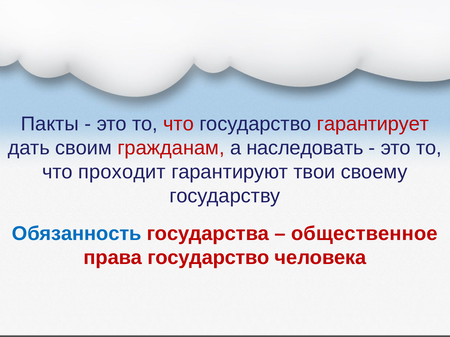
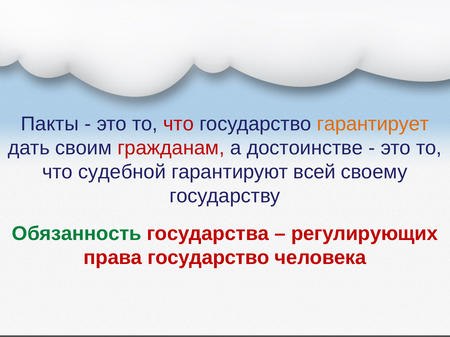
гарантирует colour: red -> orange
наследовать: наследовать -> достоинстве
проходит: проходит -> судебной
твои: твои -> всей
Обязанность colour: blue -> green
общественное: общественное -> регулирующих
